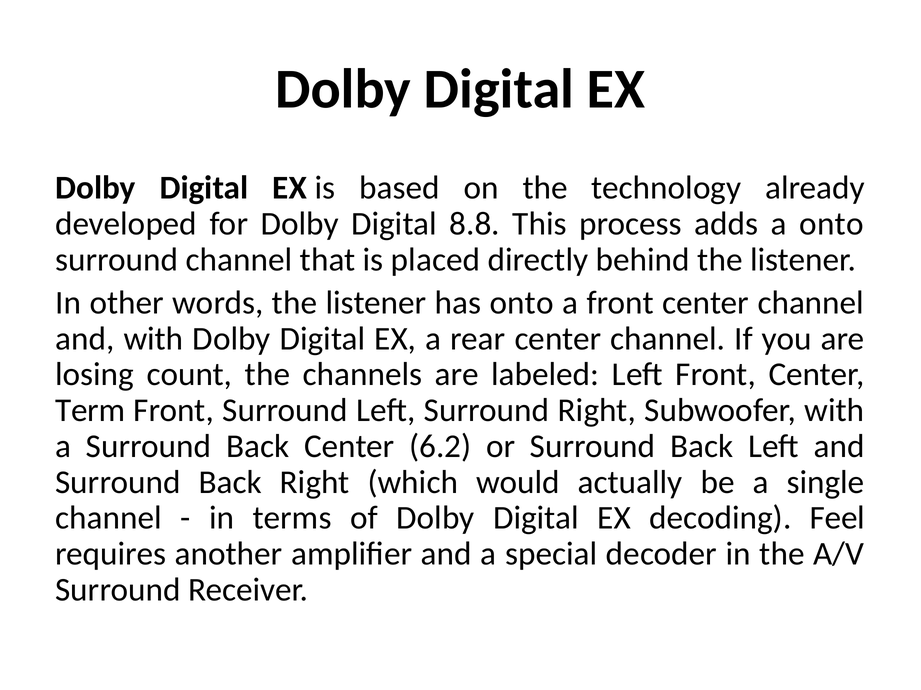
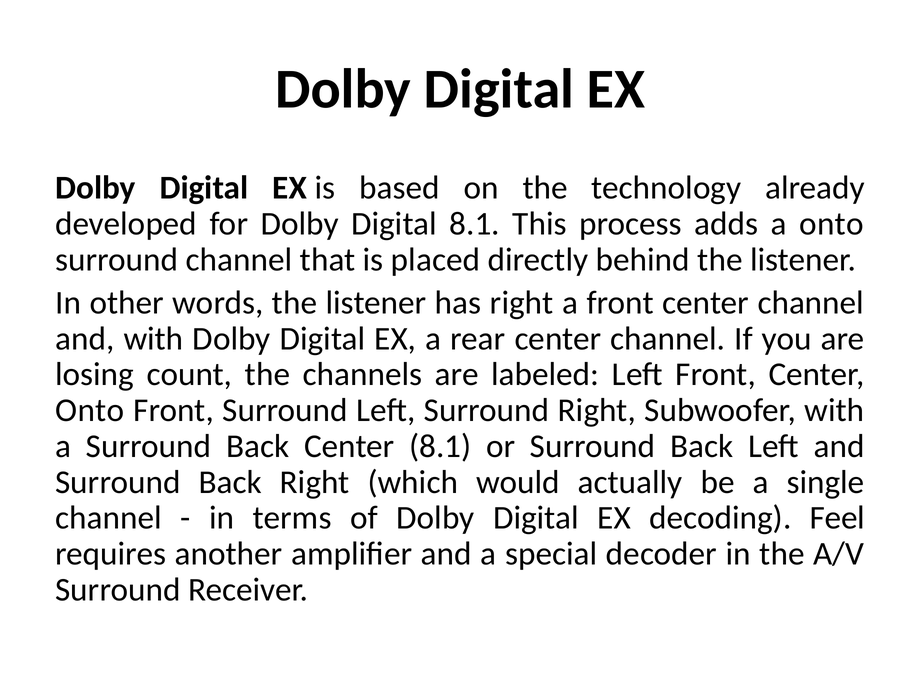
Digital 8.8: 8.8 -> 8.1
has onto: onto -> right
Term at (90, 411): Term -> Onto
Center 6.2: 6.2 -> 8.1
